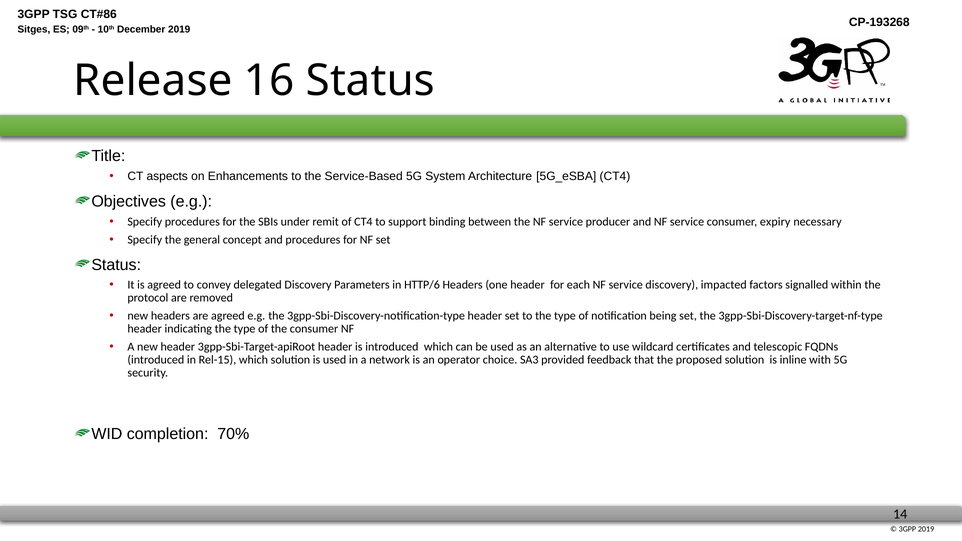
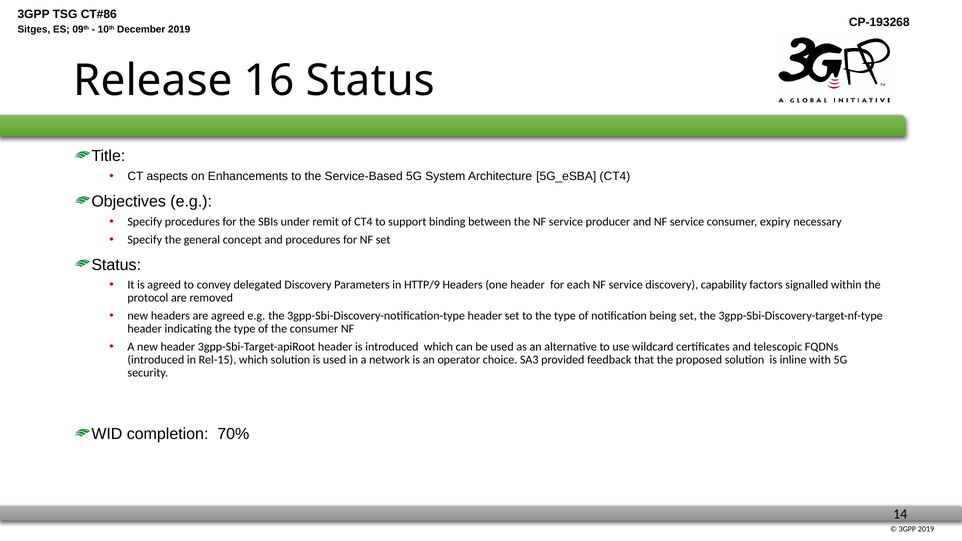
HTTP/6: HTTP/6 -> HTTP/9
impacted: impacted -> capability
